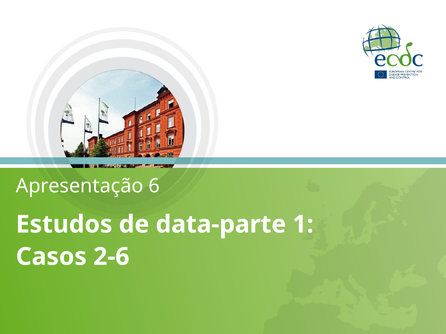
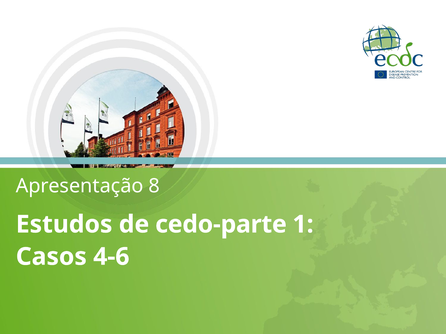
6: 6 -> 8
data-parte: data-parte -> cedo-parte
2-6: 2-6 -> 4-6
